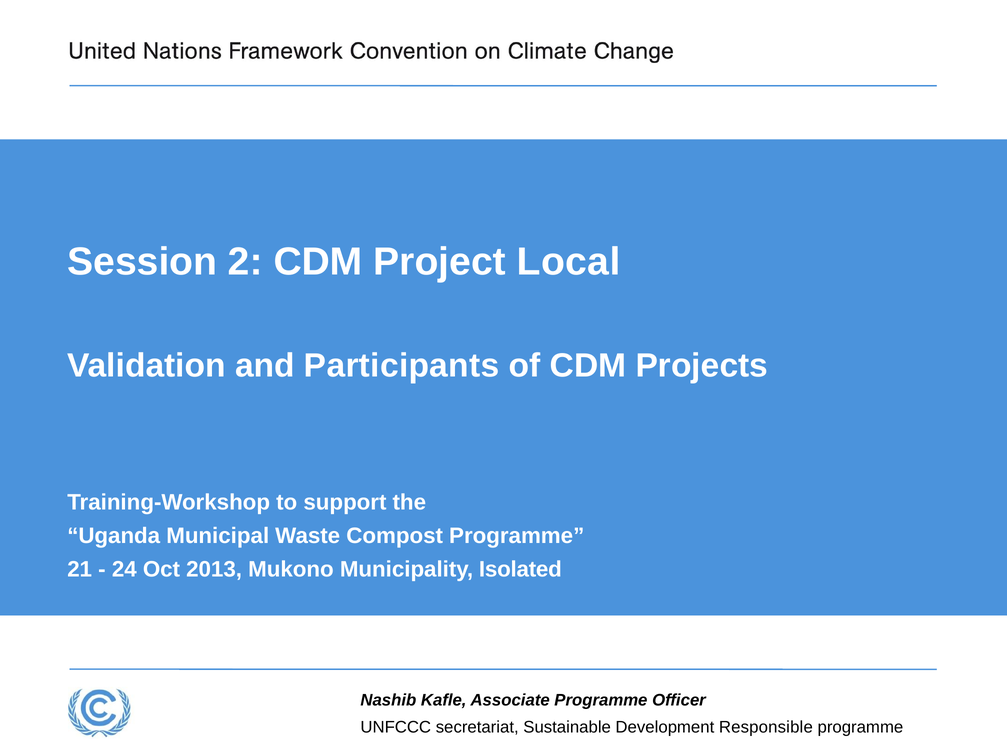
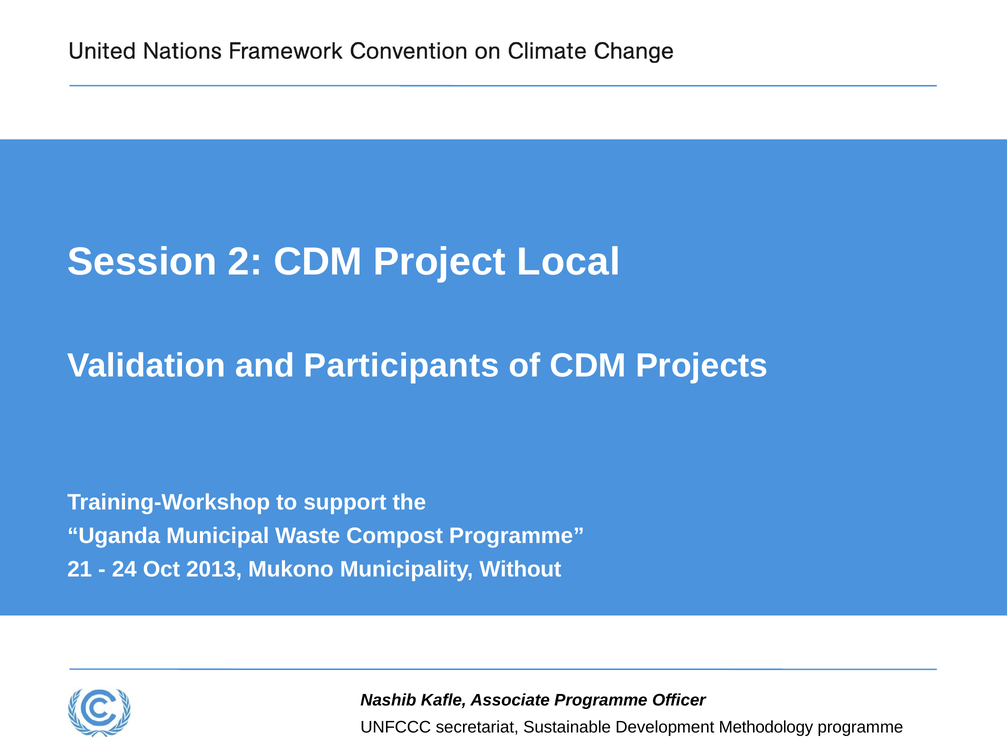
Isolated: Isolated -> Without
Responsible: Responsible -> Methodology
